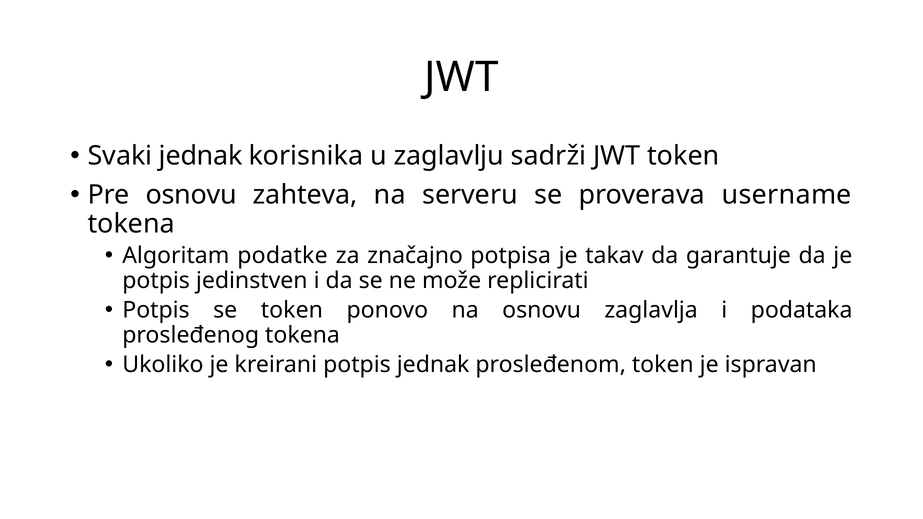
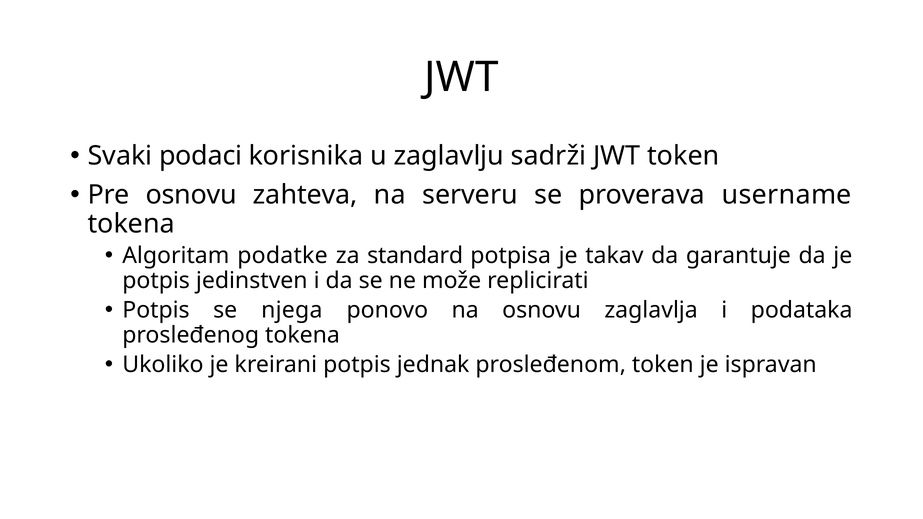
Svaki jednak: jednak -> podaci
značajno: značajno -> standard
se token: token -> njega
